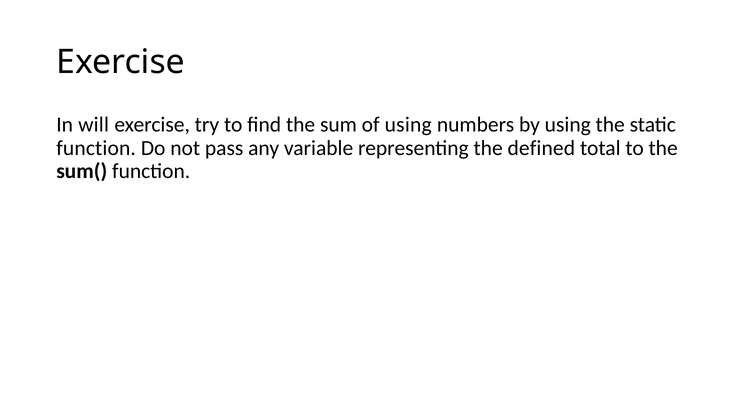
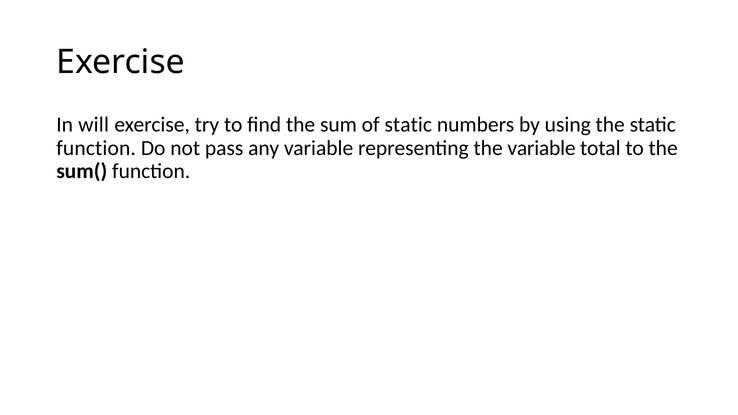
of using: using -> static
the defined: defined -> variable
